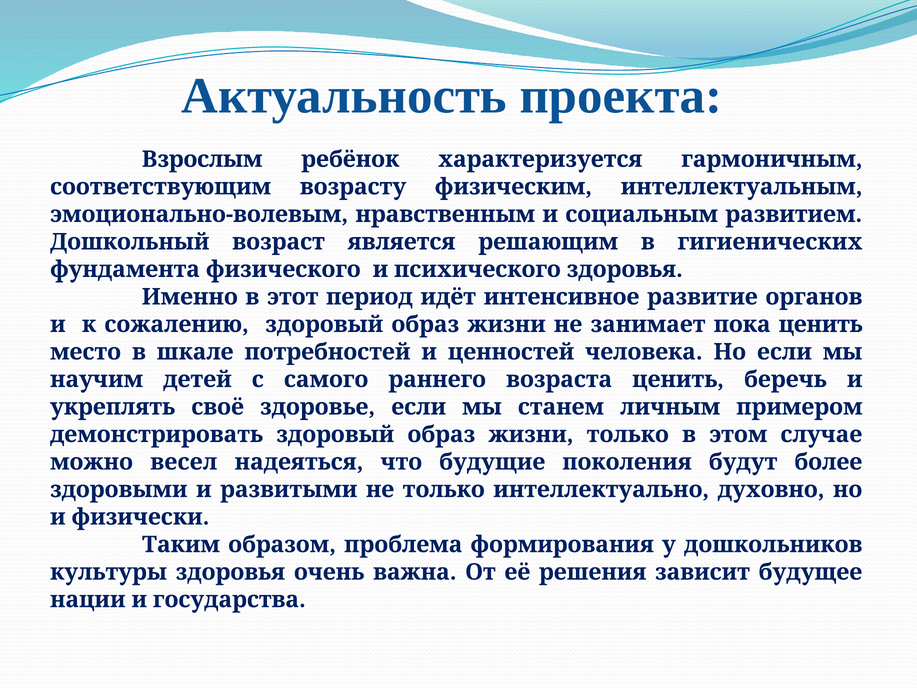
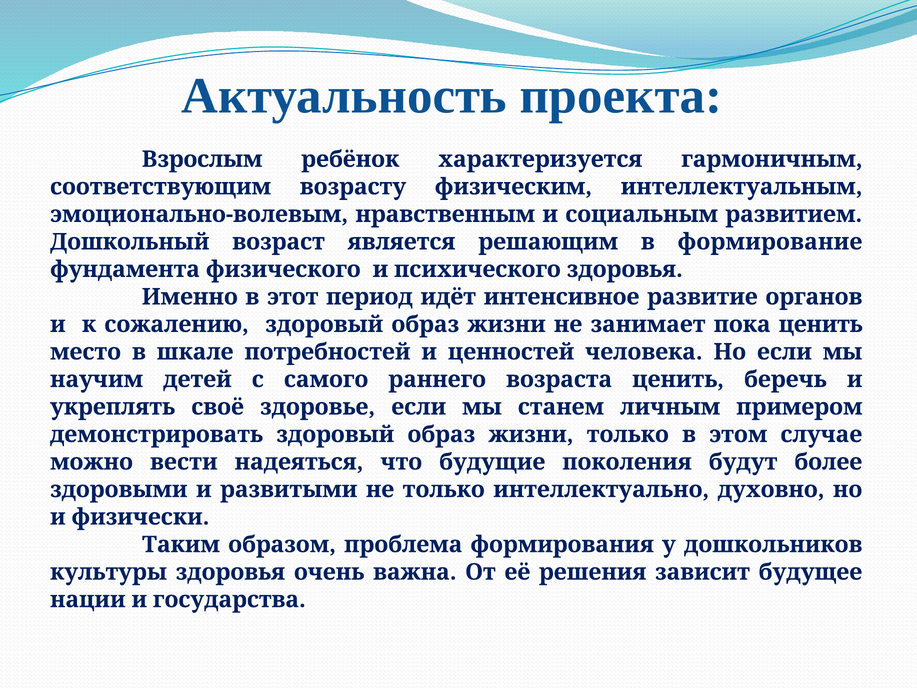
гигиенических: гигиенических -> формирование
весел: весел -> вести
